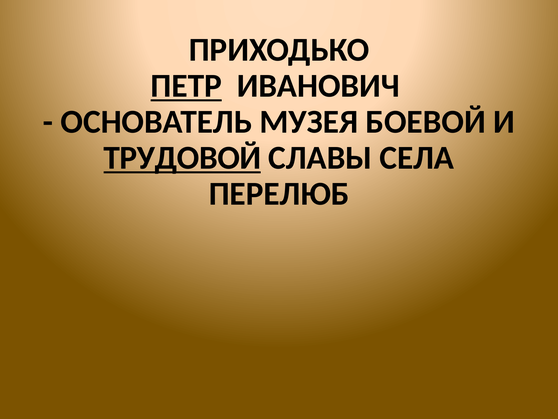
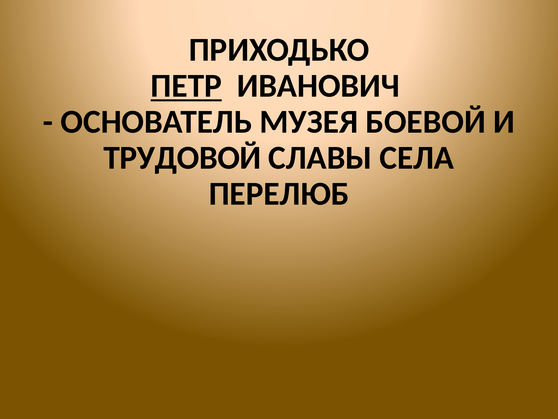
ТРУДОВОЙ underline: present -> none
